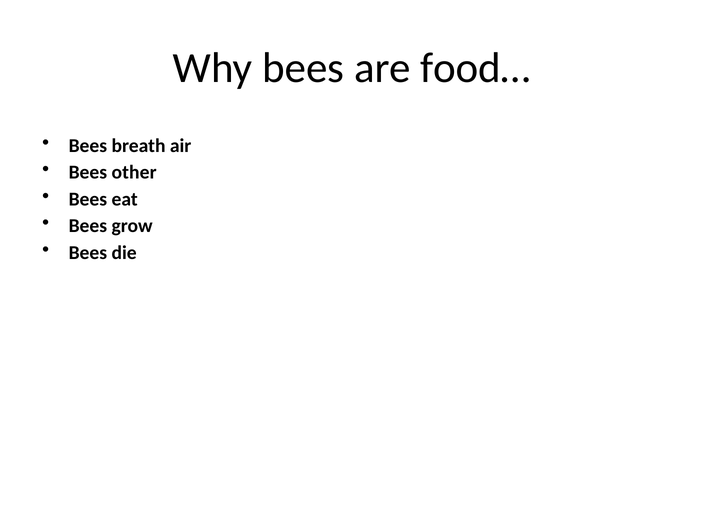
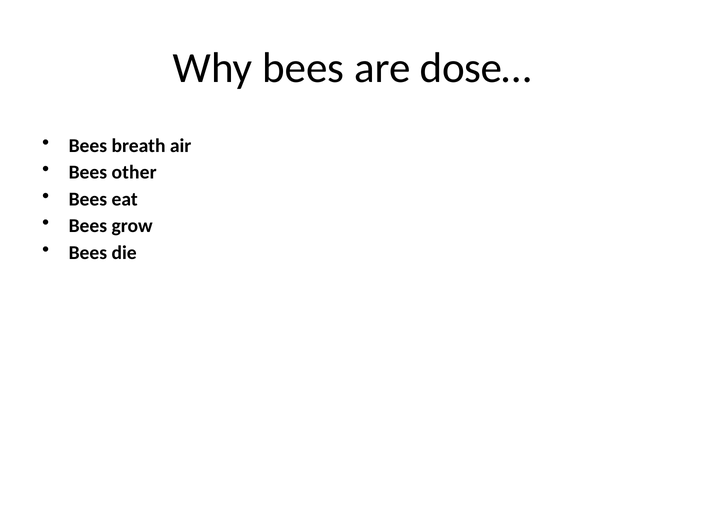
food…: food… -> dose…
